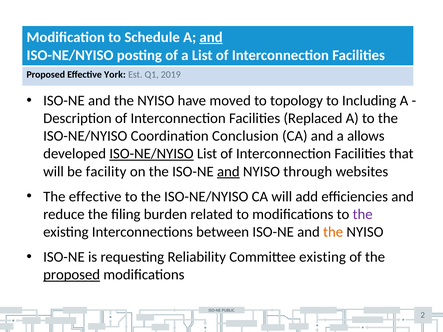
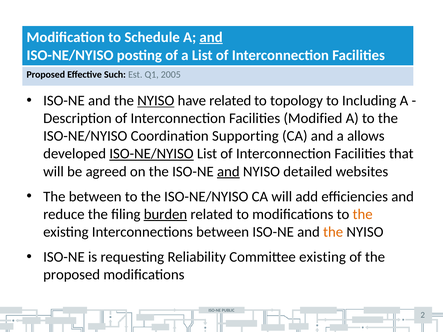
York: York -> Such
2019: 2019 -> 2005
NYISO at (156, 101) underline: none -> present
have moved: moved -> related
Replaced: Replaced -> Modified
Conclusion: Conclusion -> Supporting
facility: facility -> agreed
through: through -> detailed
The effective: effective -> between
burden underline: none -> present
the at (363, 214) colour: purple -> orange
proposed at (72, 275) underline: present -> none
